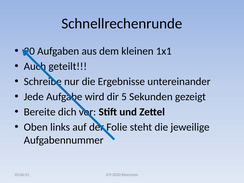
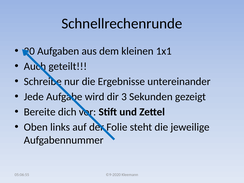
5: 5 -> 3
